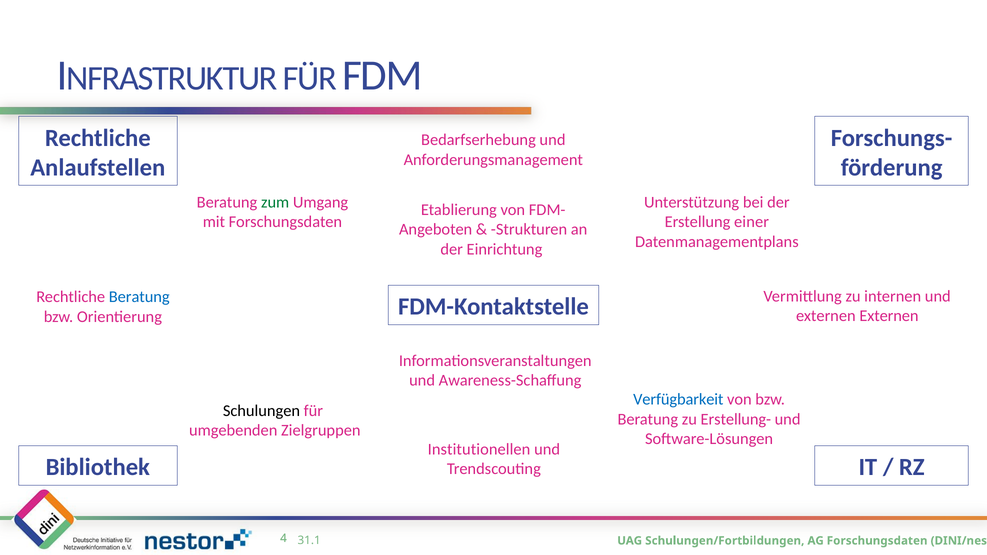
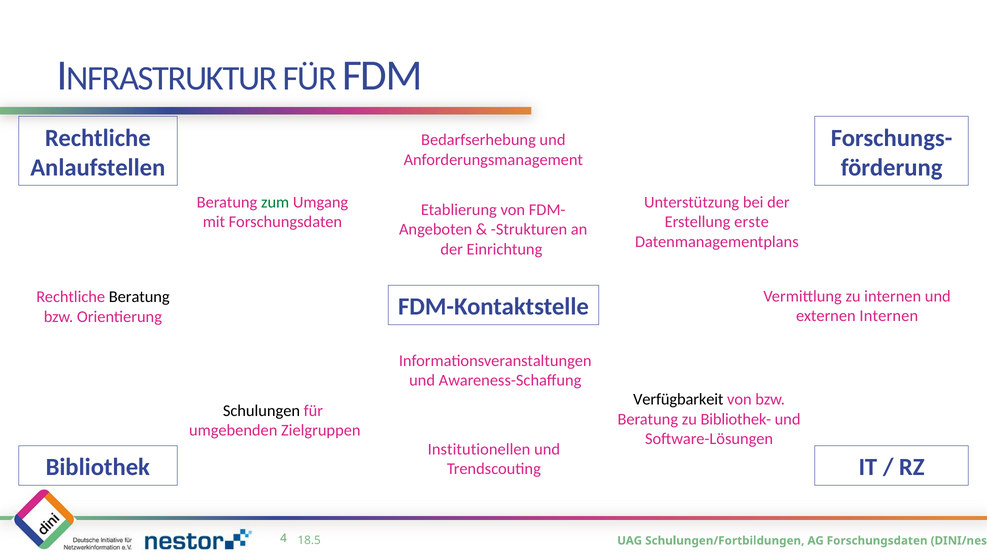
einer: einer -> erste
Beratung at (139, 297) colour: blue -> black
externen Externen: Externen -> Internen
Verfügbarkeit colour: blue -> black
Erstellung-: Erstellung- -> Bibliothek-
31.1: 31.1 -> 18.5
